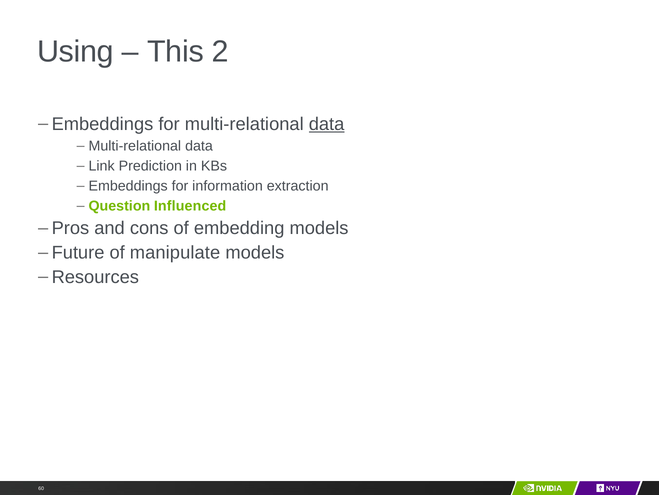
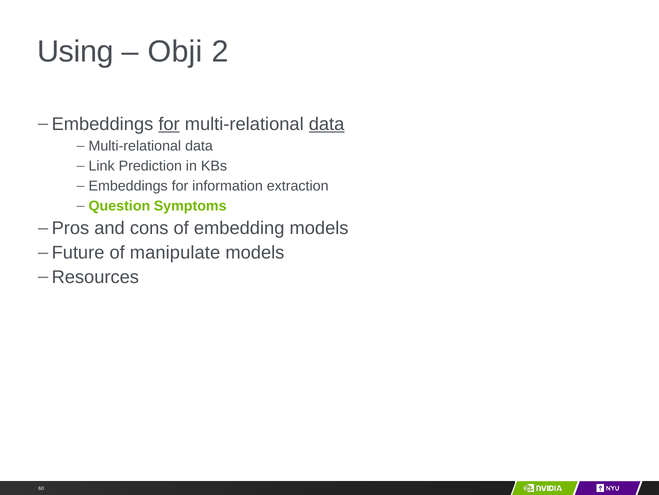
This: This -> Obji
for at (169, 124) underline: none -> present
Influenced: Influenced -> Symptoms
